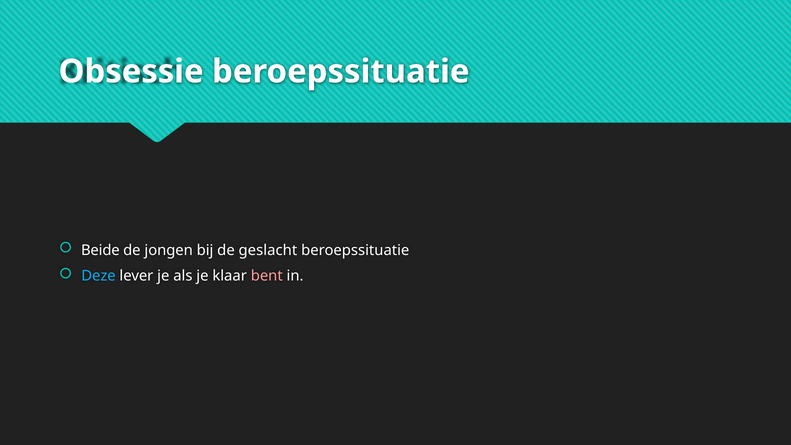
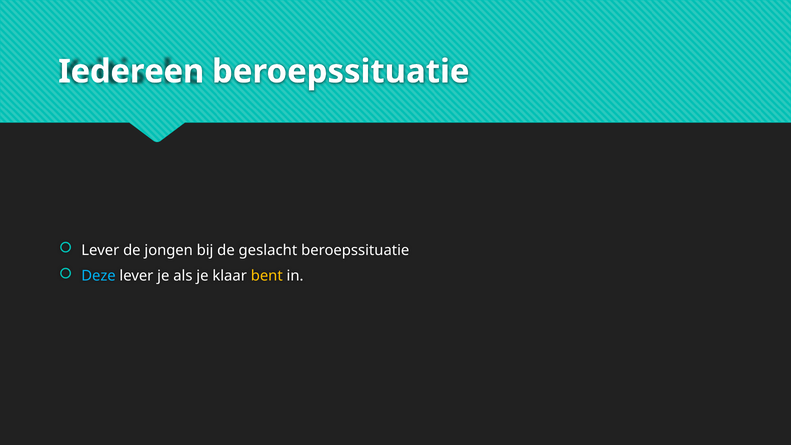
Obsessie: Obsessie -> Iedereen
Beide at (100, 250): Beide -> Lever
bent colour: pink -> yellow
